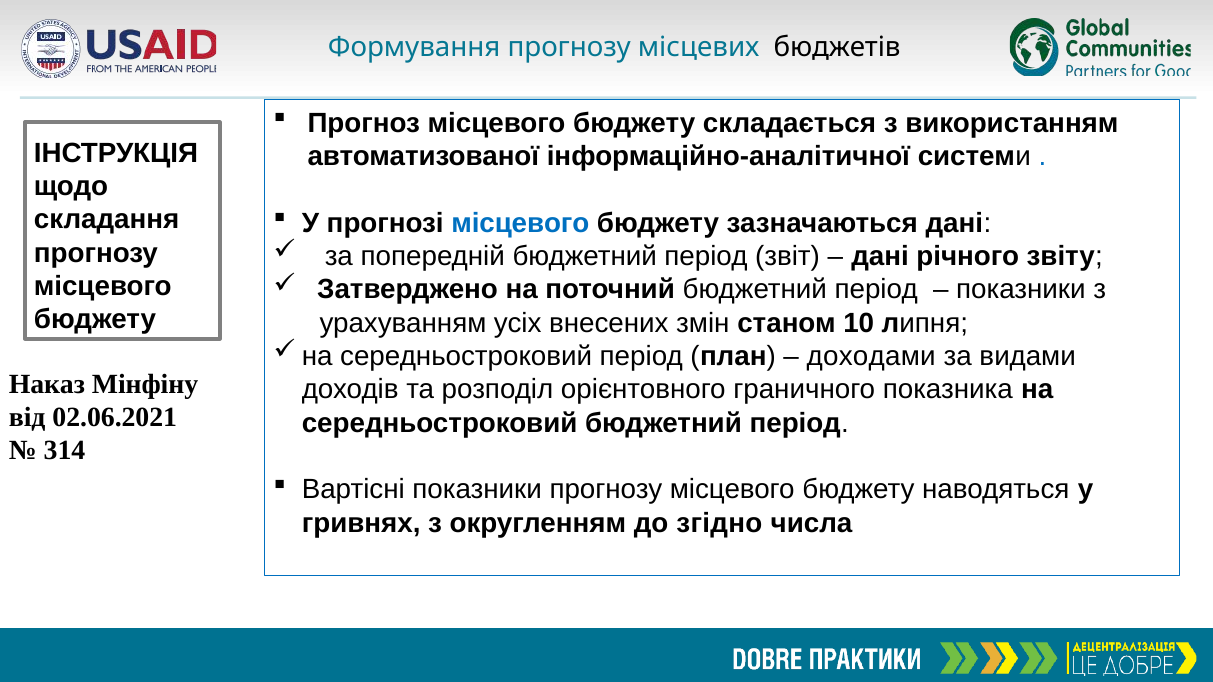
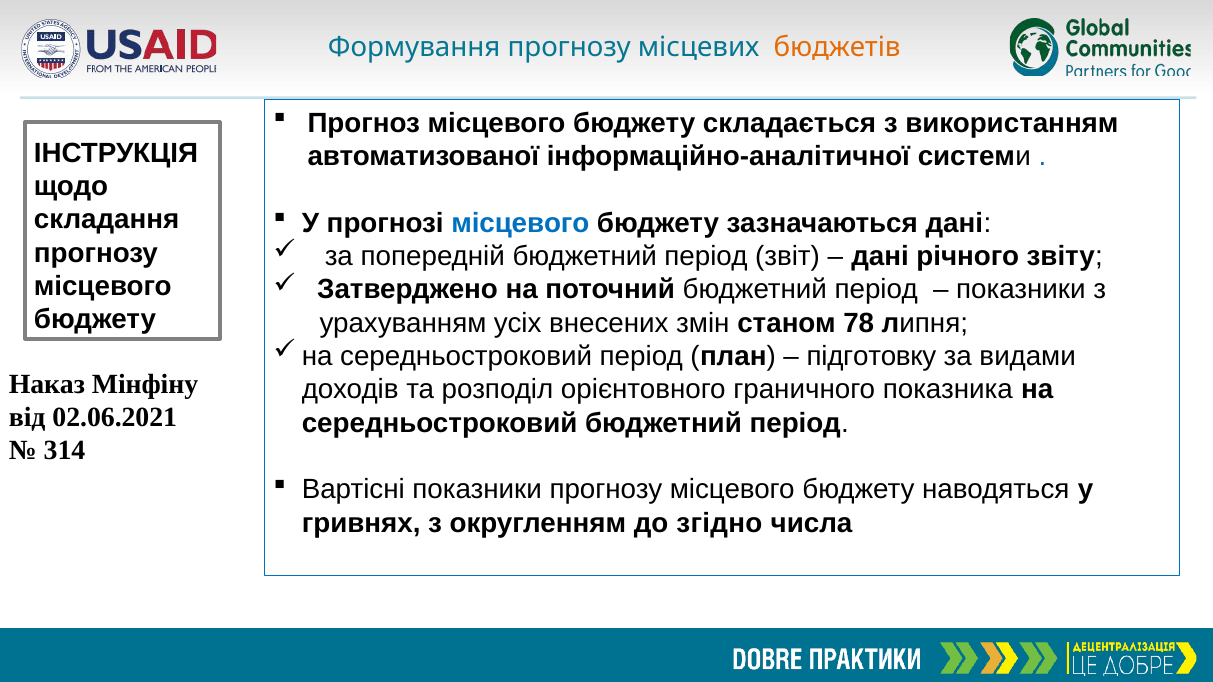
бюджетів colour: black -> orange
10: 10 -> 78
доходами: доходами -> підготовку
